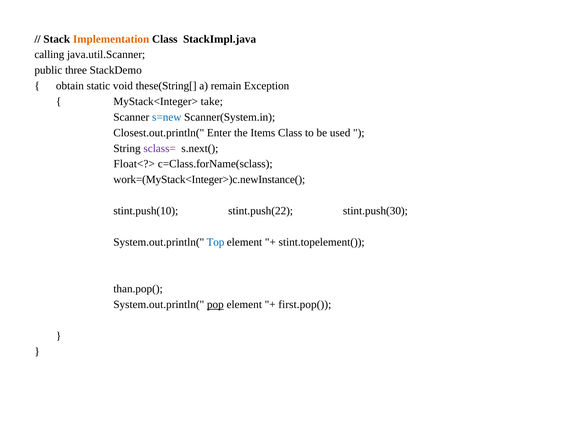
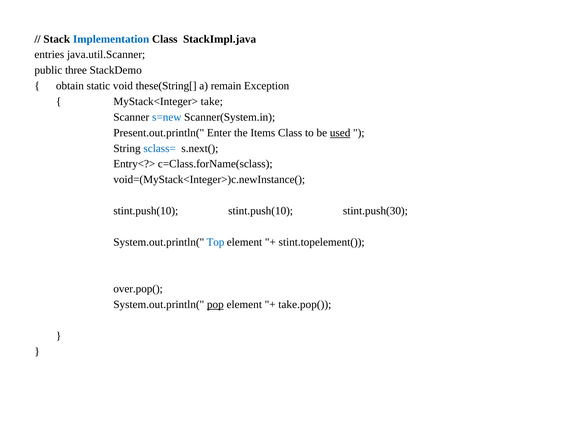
Implementation colour: orange -> blue
calling: calling -> entries
Closest.out.println(: Closest.out.println( -> Present.out.println(
used underline: none -> present
sclass= colour: purple -> blue
Float<?>: Float<?> -> Entry<?>
work=(MyStack<Integer>)c.newInstance(: work=(MyStack<Integer>)c.newInstance( -> void=(MyStack<Integer>)c.newInstance(
stint.push(10 stint.push(22: stint.push(22 -> stint.push(10
than.pop(: than.pop( -> over.pop(
first.pop(: first.pop( -> take.pop(
